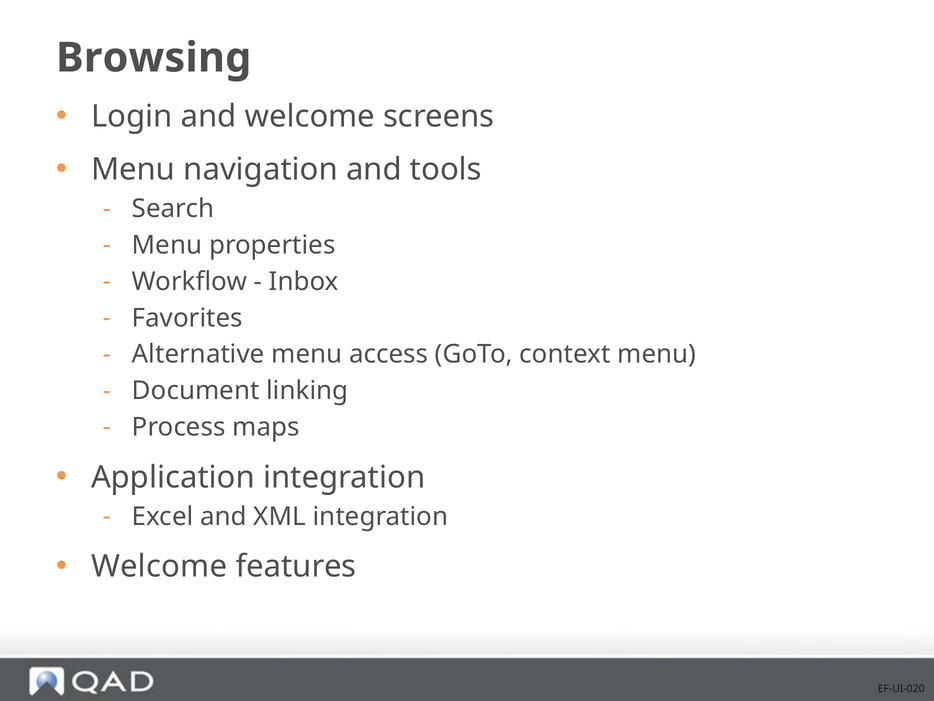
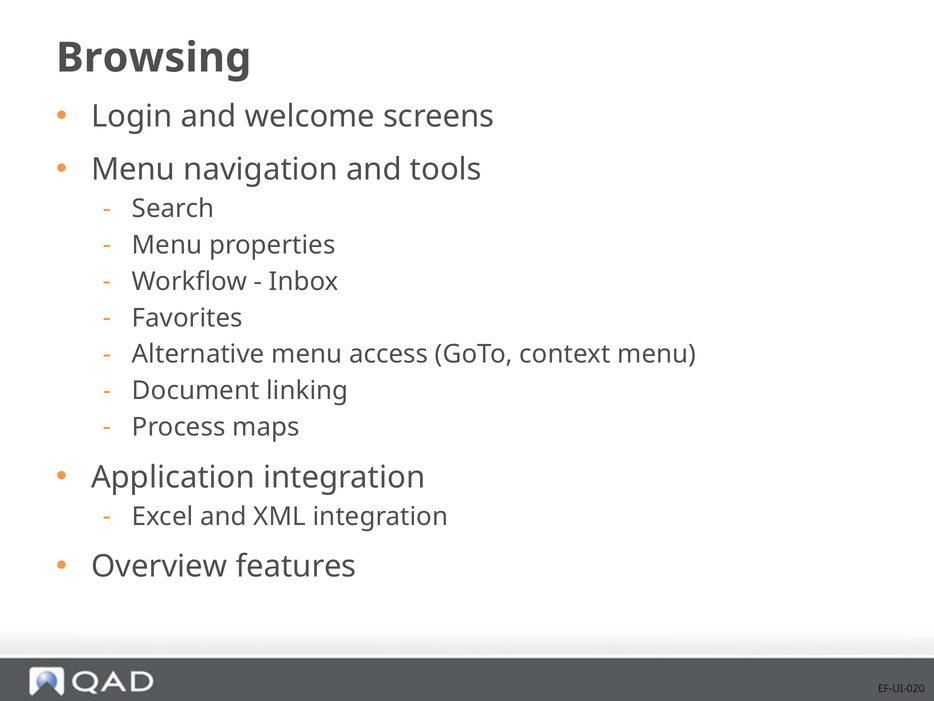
Welcome at (159, 566): Welcome -> Overview
